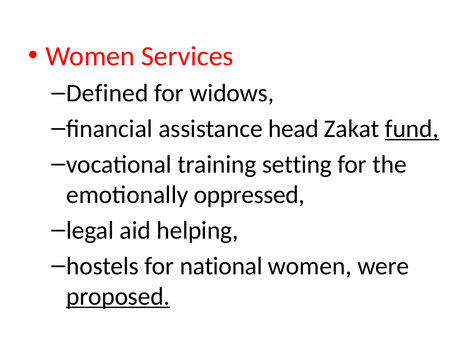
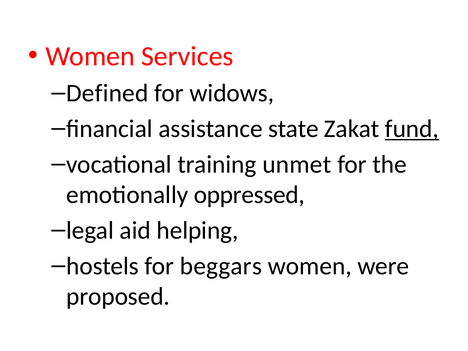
head: head -> state
setting: setting -> unmet
national: national -> beggars
proposed underline: present -> none
